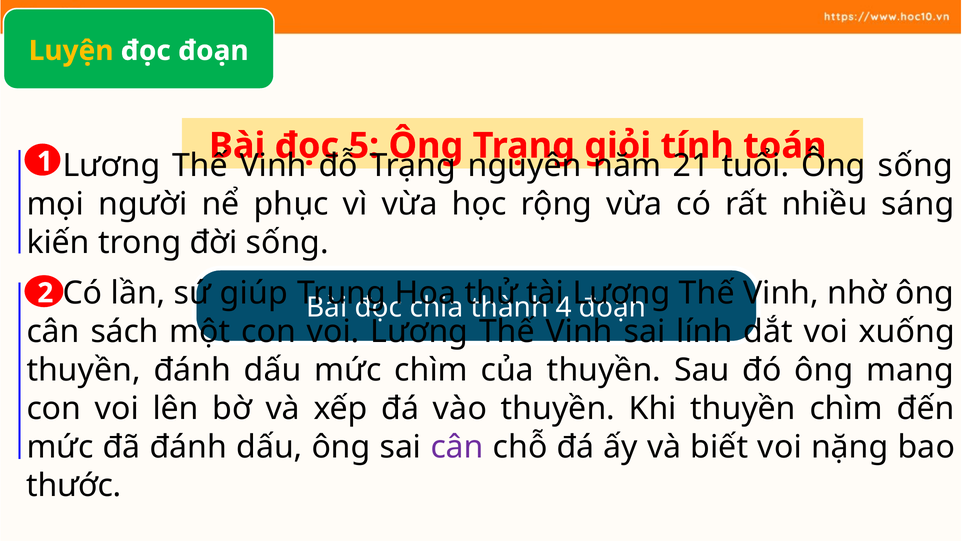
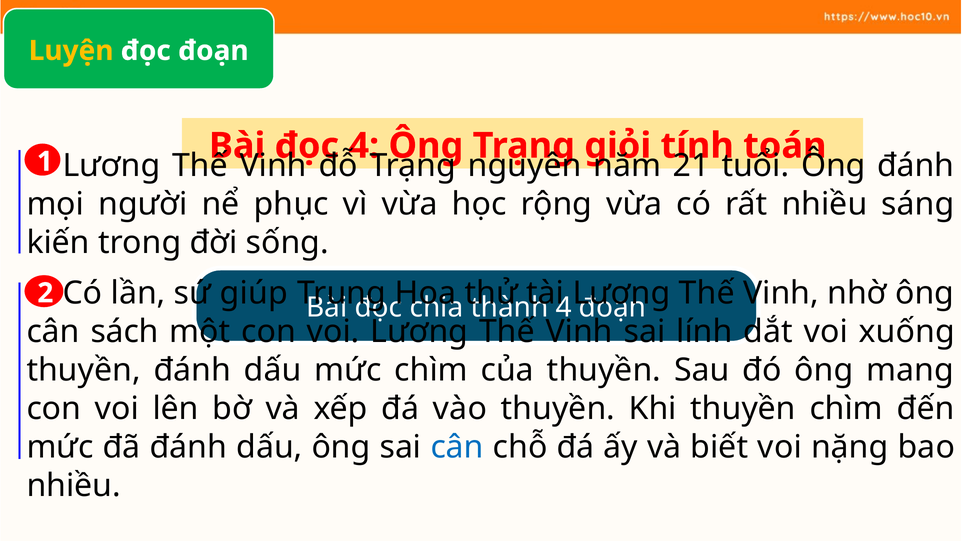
5 at (364, 146): 5 -> 4
Ông sống: sống -> đánh
cân at (457, 447) colour: purple -> blue
thước at (74, 486): thước -> nhiều
